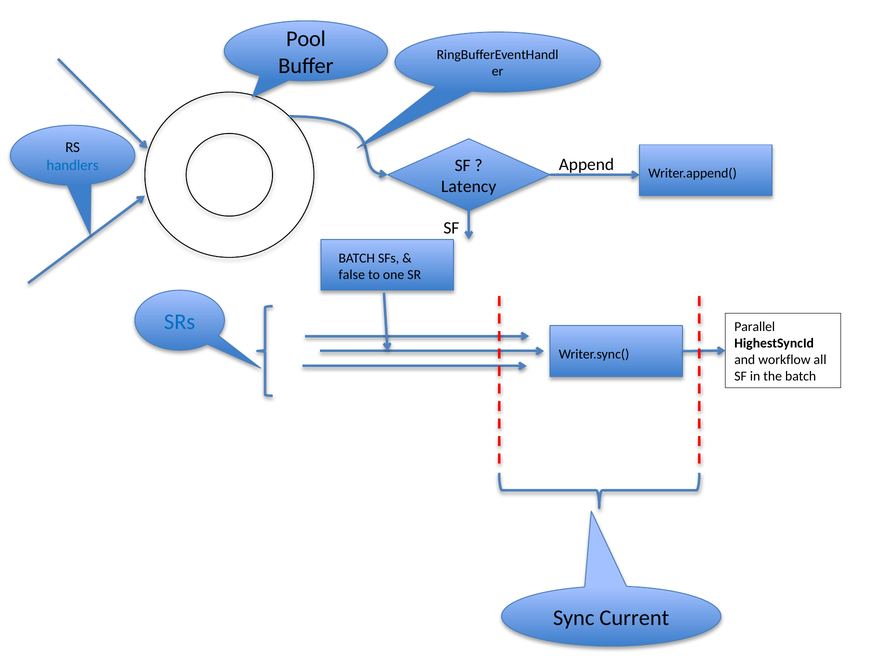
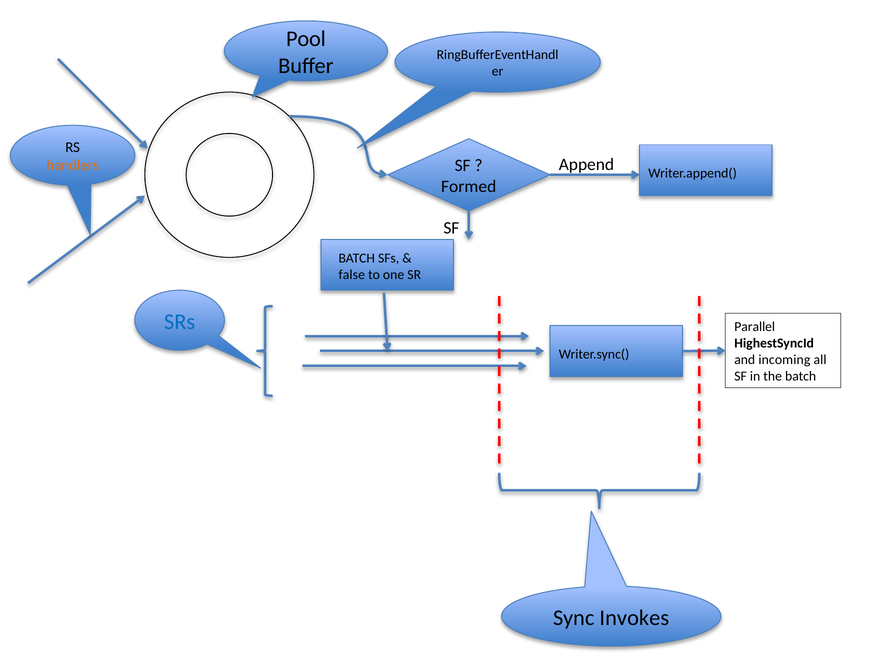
handlers colour: blue -> orange
Latency: Latency -> Formed
workflow: workflow -> incoming
Current: Current -> Invokes
